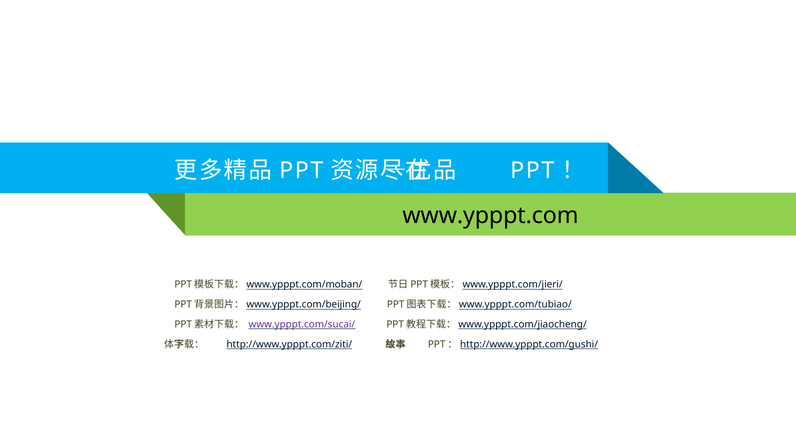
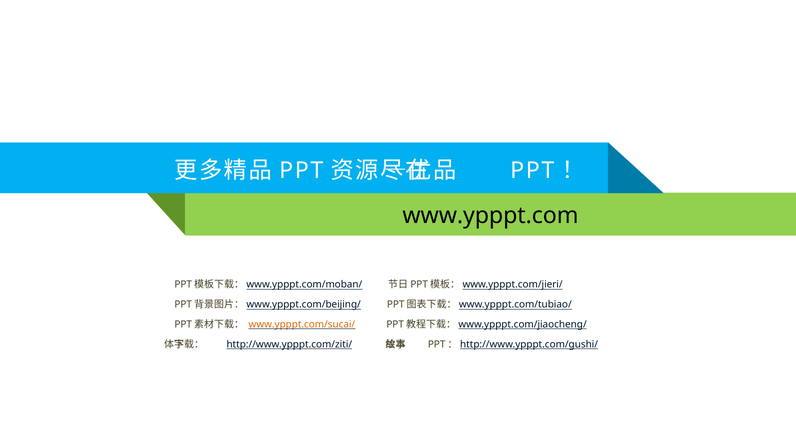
www.ypppt.com/sucai/ colour: purple -> orange
